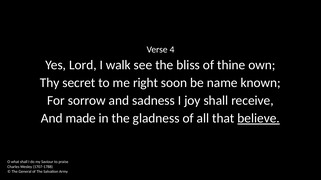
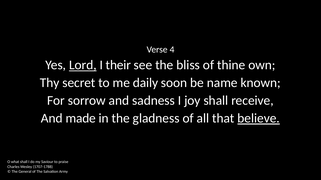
Lord underline: none -> present
walk: walk -> their
right: right -> daily
